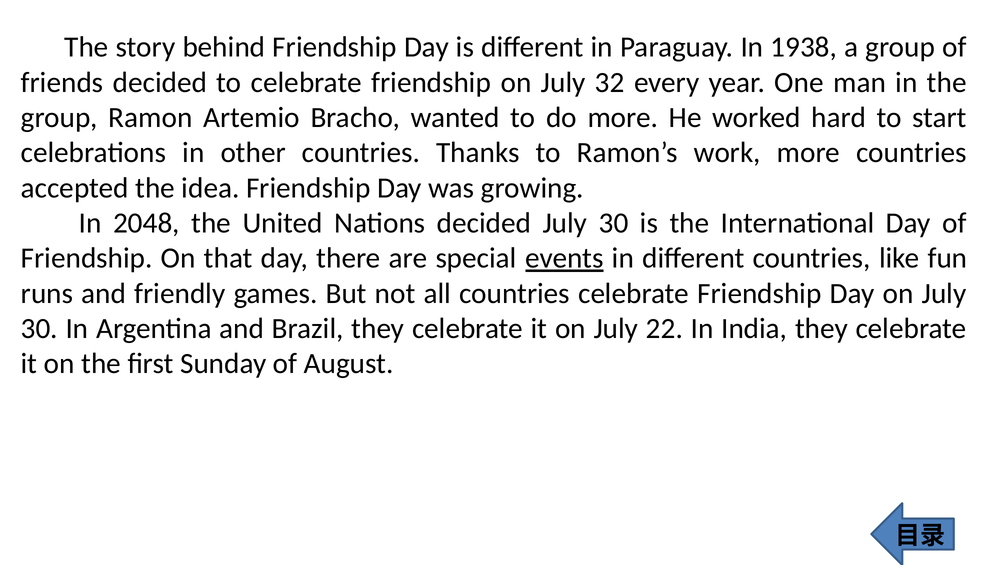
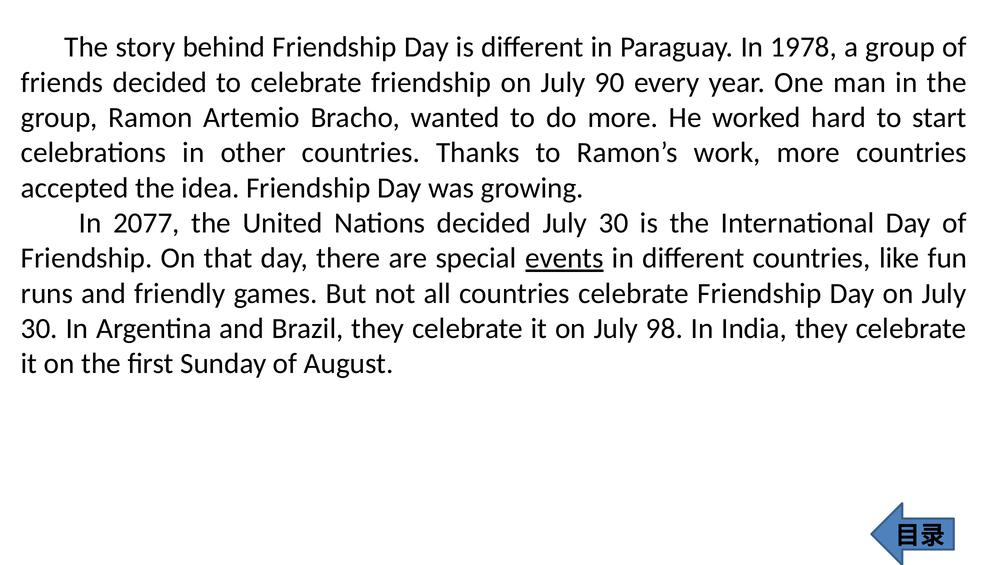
1938: 1938 -> 1978
32: 32 -> 90
2048: 2048 -> 2077
22: 22 -> 98
